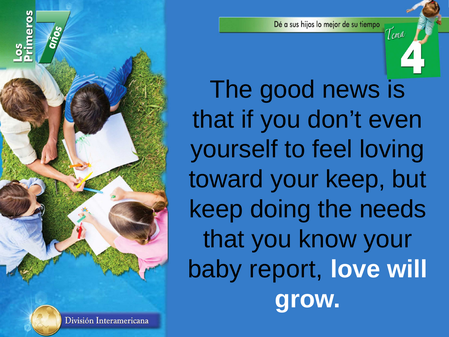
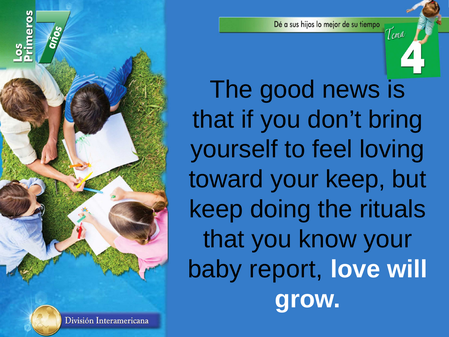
even: even -> bring
needs: needs -> rituals
